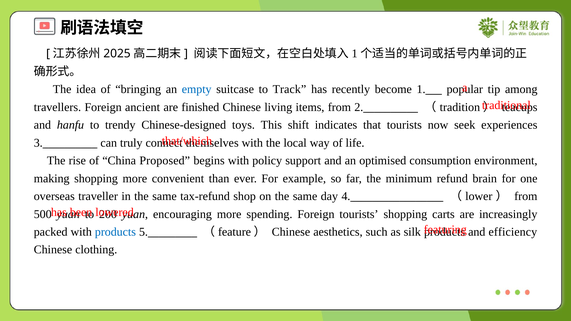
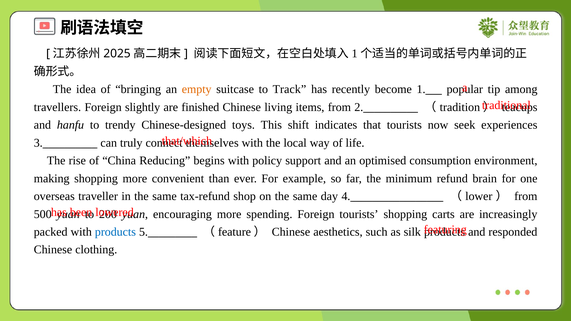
empty colour: blue -> orange
ancient: ancient -> slightly
Proposed: Proposed -> Reducing
efficiency: efficiency -> responded
